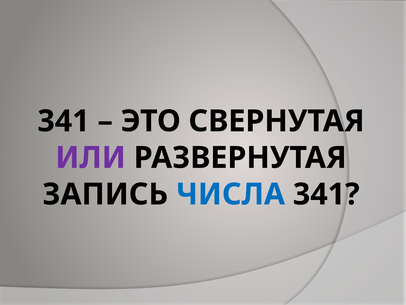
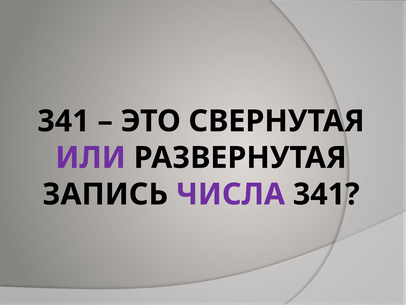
ЧИСЛА colour: blue -> purple
